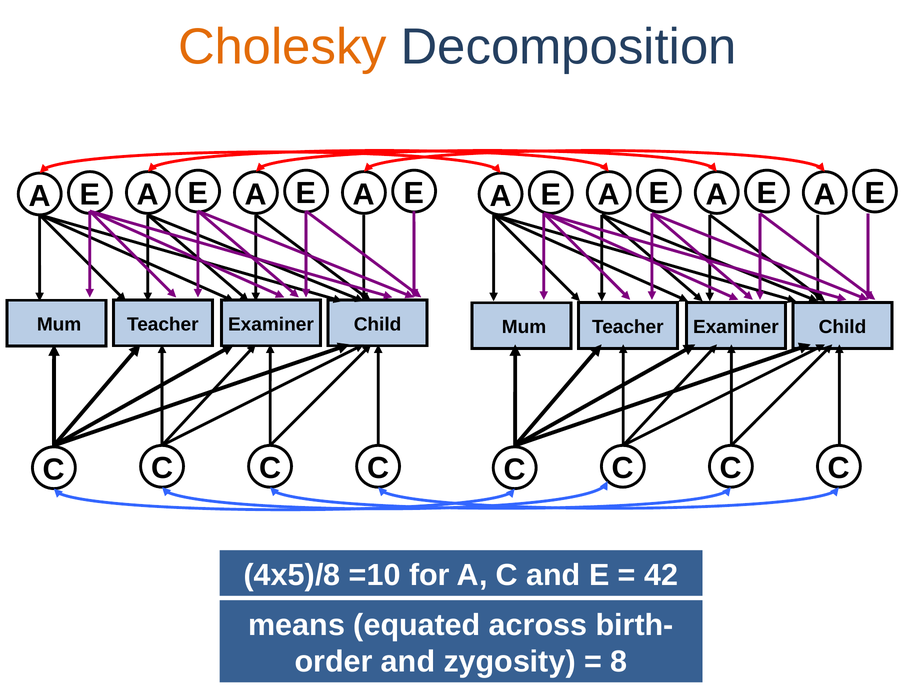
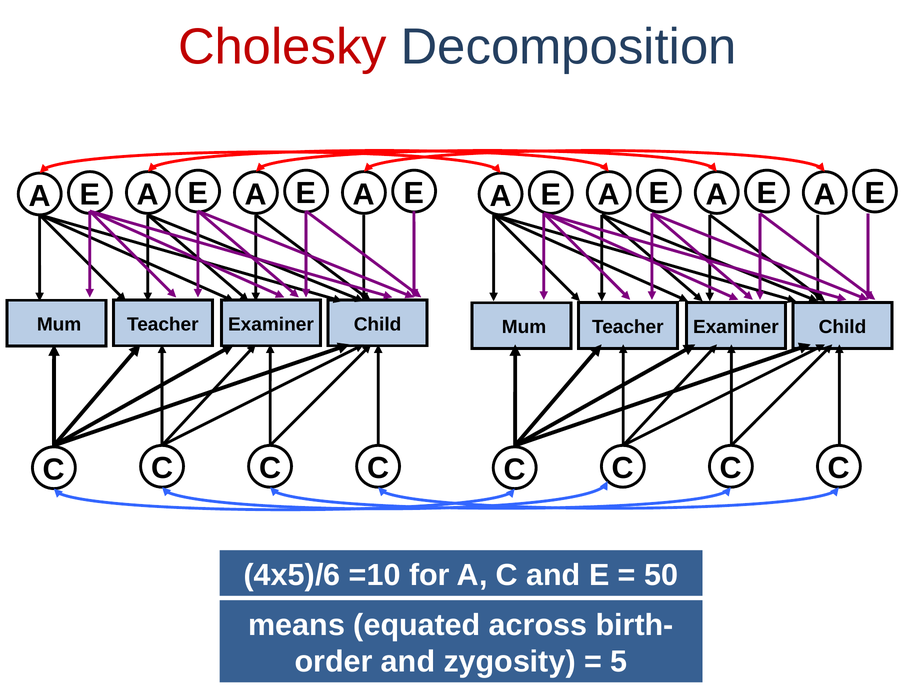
Cholesky colour: orange -> red
4x5)/8: 4x5)/8 -> 4x5)/6
42: 42 -> 50
8: 8 -> 5
